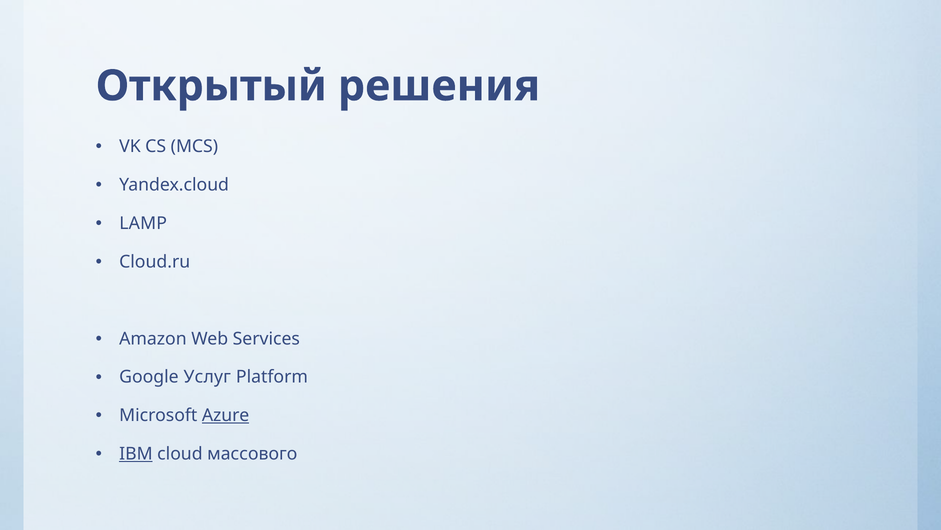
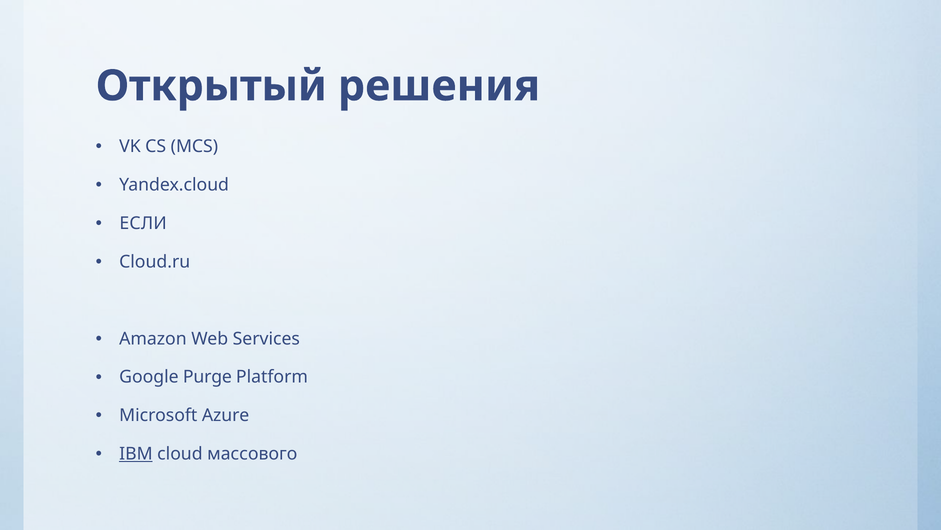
LAMP: LAMP -> ЕСЛИ
Услуг: Услуг -> Purge
Azure underline: present -> none
